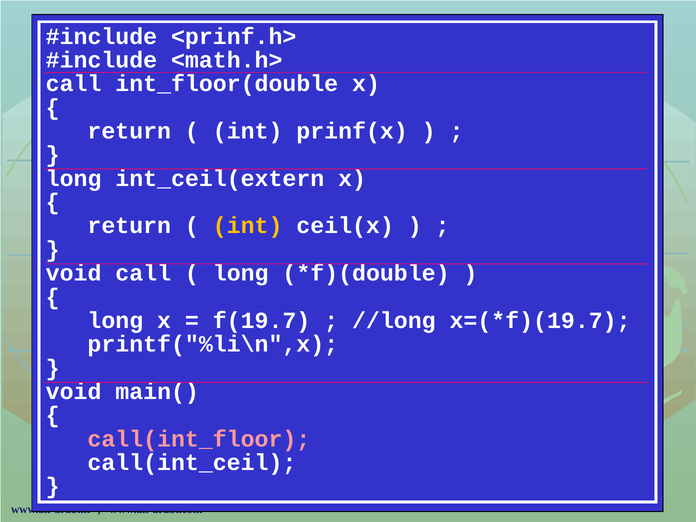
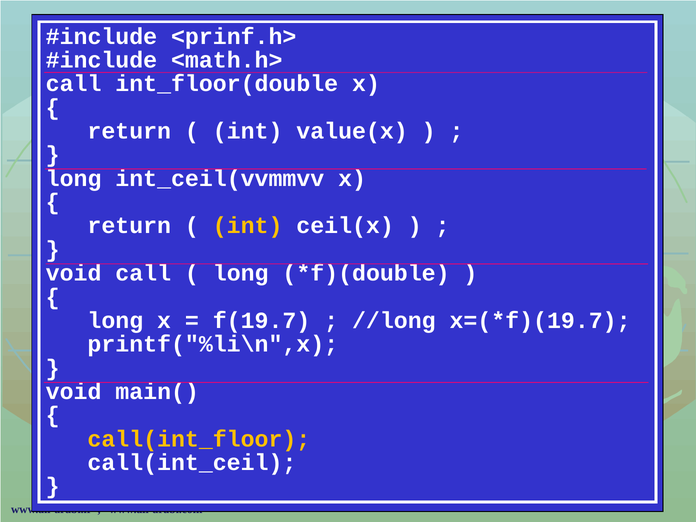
prinf(x: prinf(x -> value(x
int_ceil(extern: int_ceil(extern -> int_ceil(vvmmvv
call(int_floor colour: pink -> yellow
